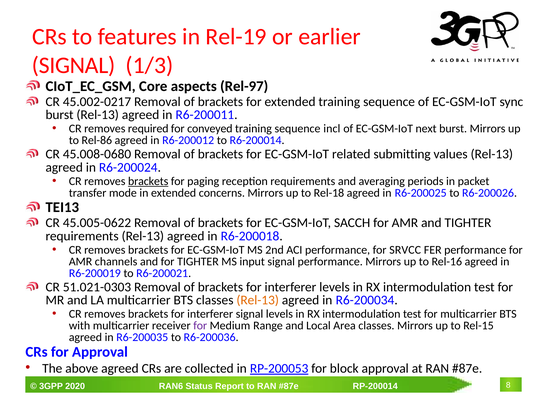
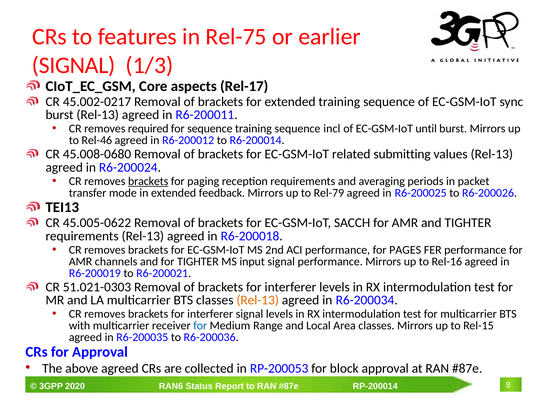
Rel-19: Rel-19 -> Rel-75
Rel-97: Rel-97 -> Rel-17
for conveyed: conveyed -> sequence
next: next -> until
Rel-86: Rel-86 -> Rel-46
concerns: concerns -> feedback
Rel-18: Rel-18 -> Rel-79
SRVCC: SRVCC -> PAGES
for at (200, 326) colour: purple -> blue
RP-200053 underline: present -> none
